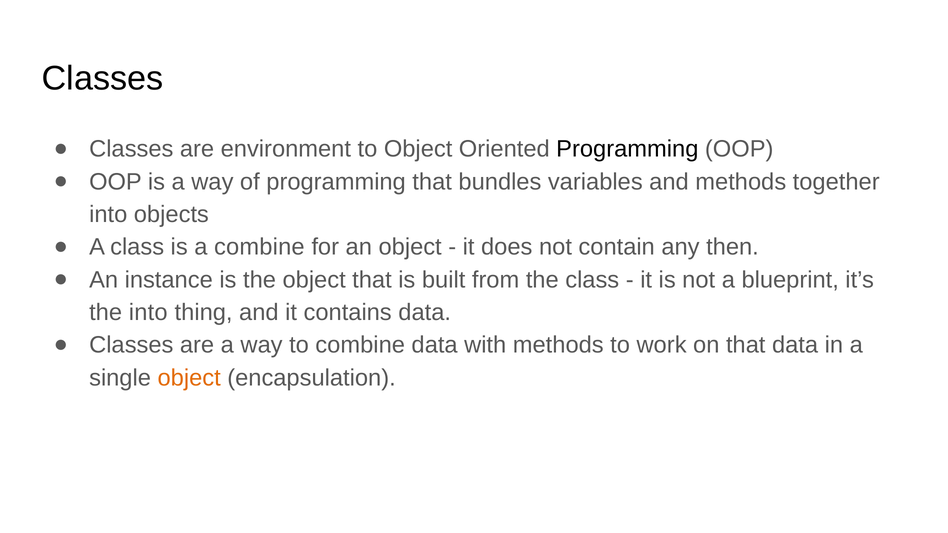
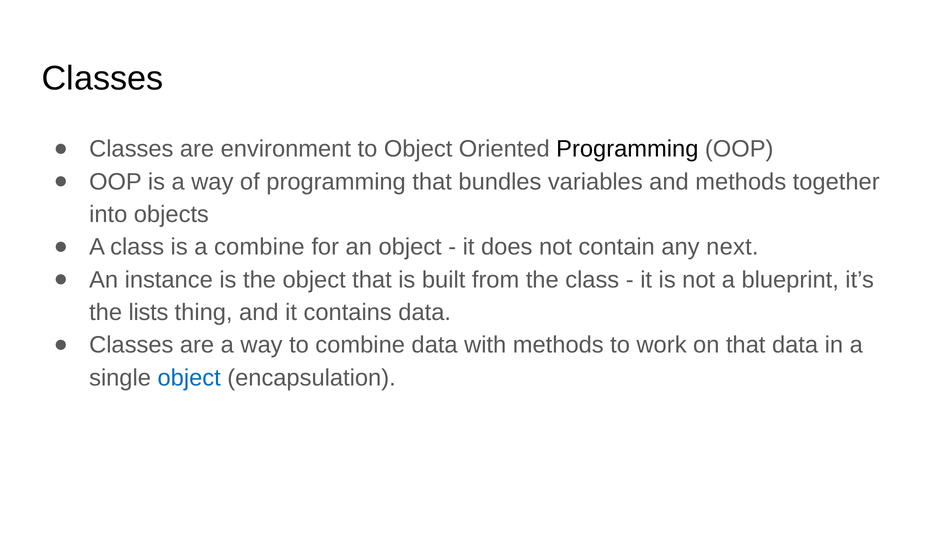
then: then -> next
the into: into -> lists
object at (189, 378) colour: orange -> blue
